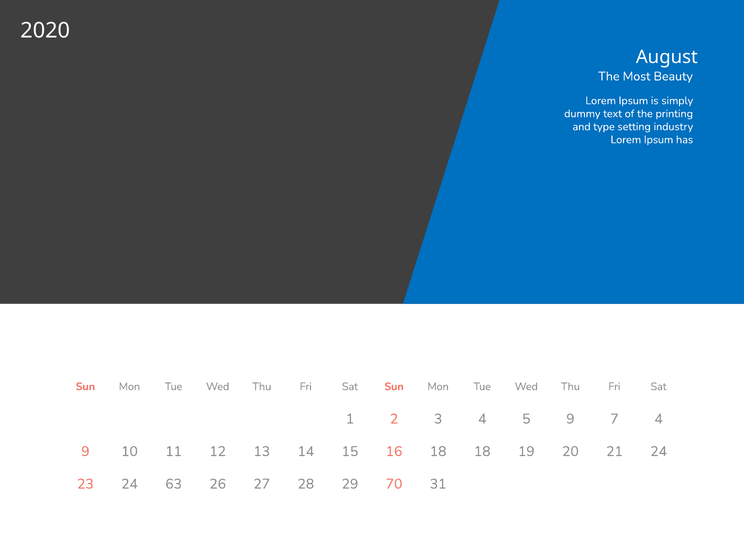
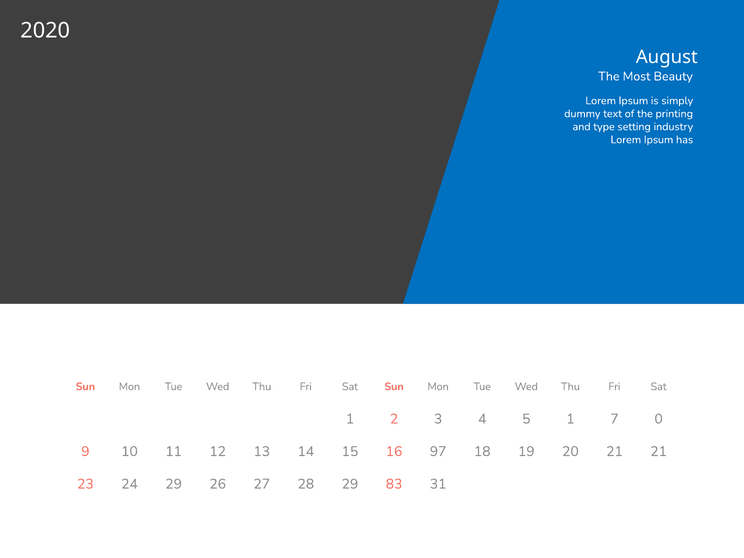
5 9: 9 -> 1
7 4: 4 -> 0
16 18: 18 -> 97
21 24: 24 -> 21
24 63: 63 -> 29
70: 70 -> 83
